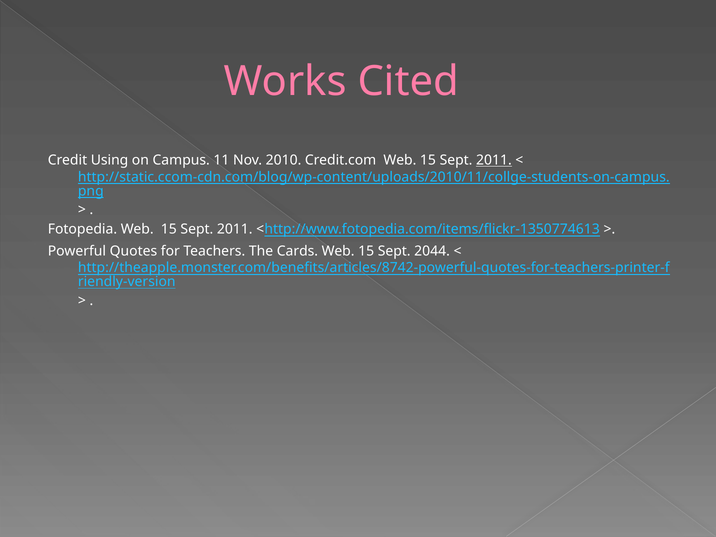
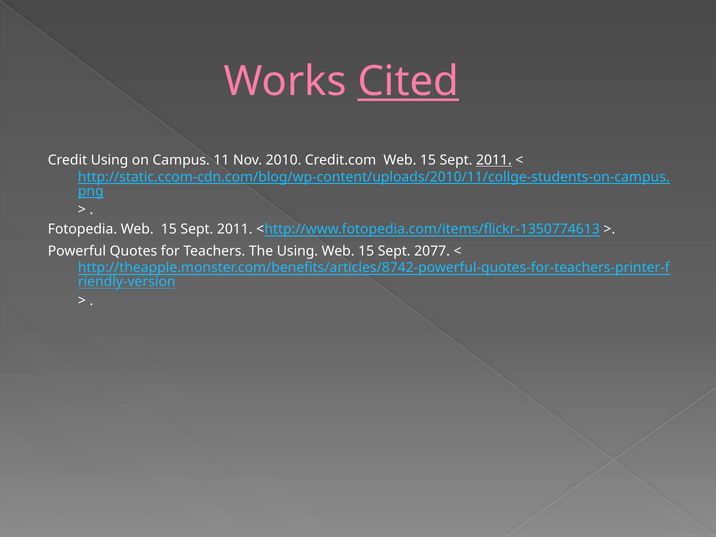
Cited underline: none -> present
The Cards: Cards -> Using
2044: 2044 -> 2077
